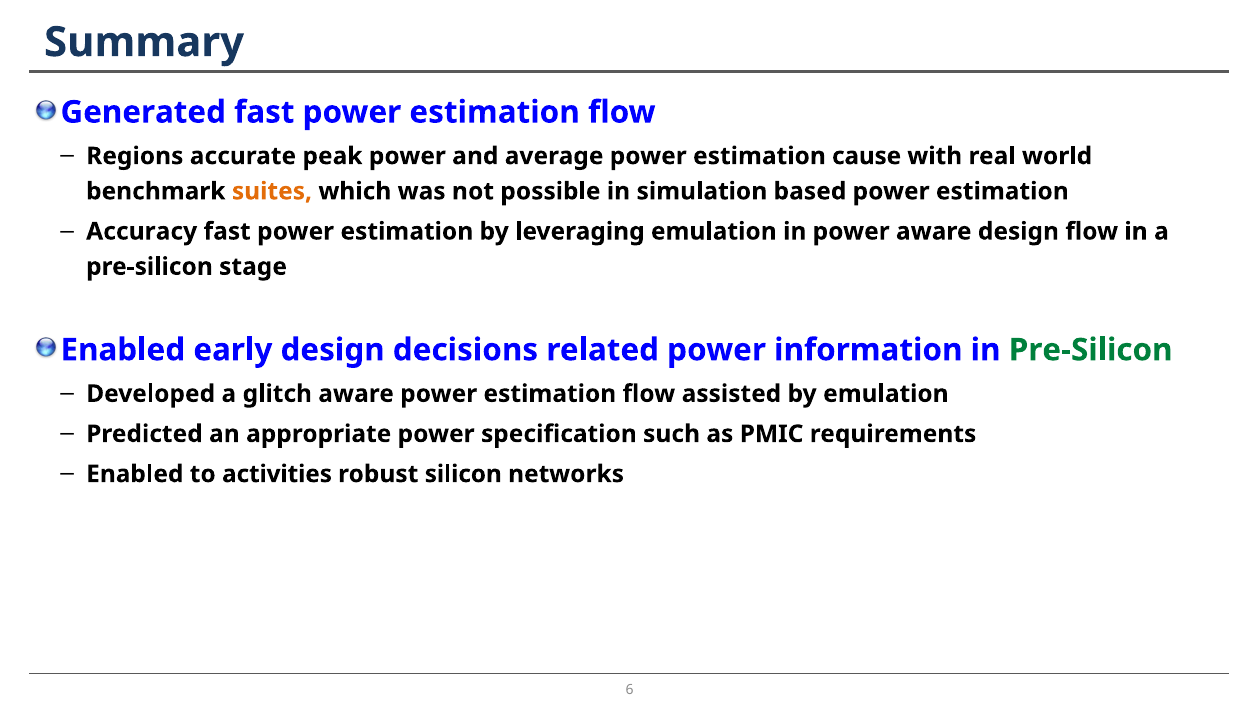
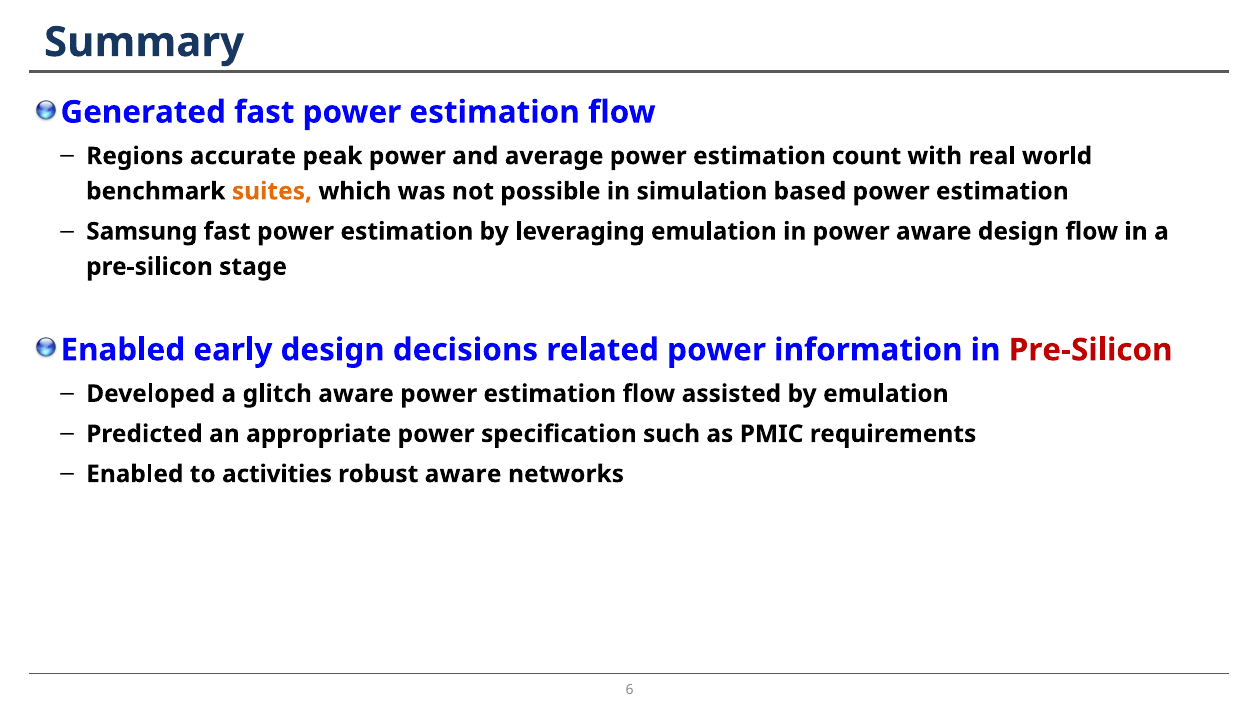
cause: cause -> count
Accuracy: Accuracy -> Samsung
Pre-Silicon at (1091, 350) colour: green -> red
robust silicon: silicon -> aware
